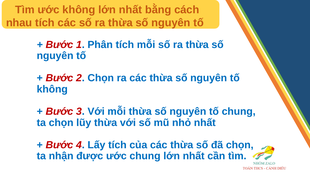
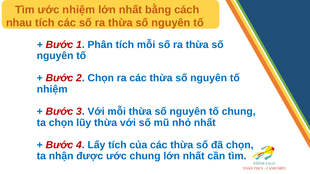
ước không: không -> nhiệm
không at (52, 89): không -> nhiệm
